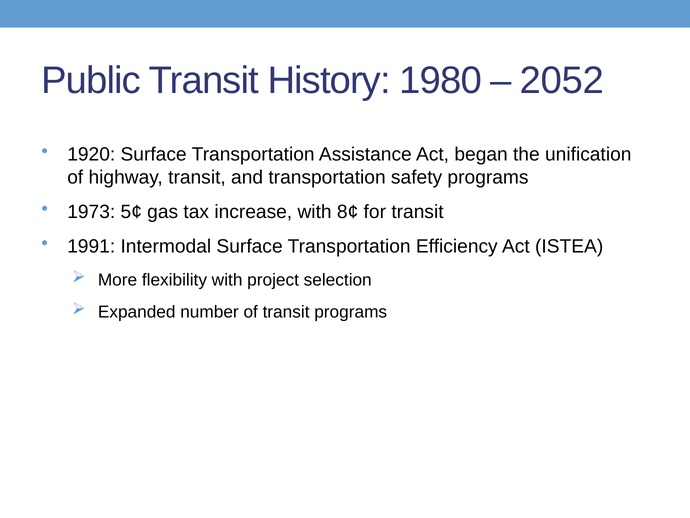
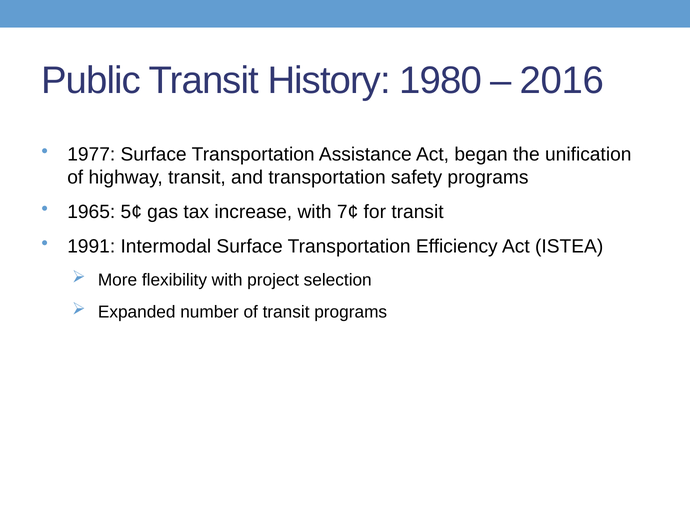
2052: 2052 -> 2016
1920: 1920 -> 1977
1973: 1973 -> 1965
8¢: 8¢ -> 7¢
